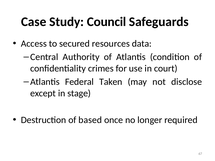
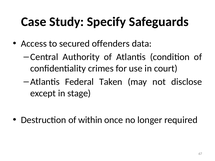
Council: Council -> Specify
resources: resources -> offenders
based: based -> within
